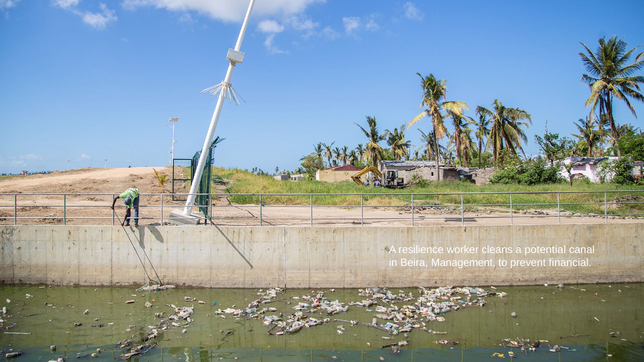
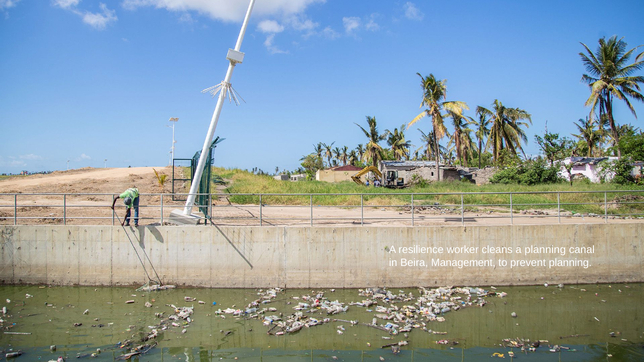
a potential: potential -> planning
prevent financial: financial -> planning
